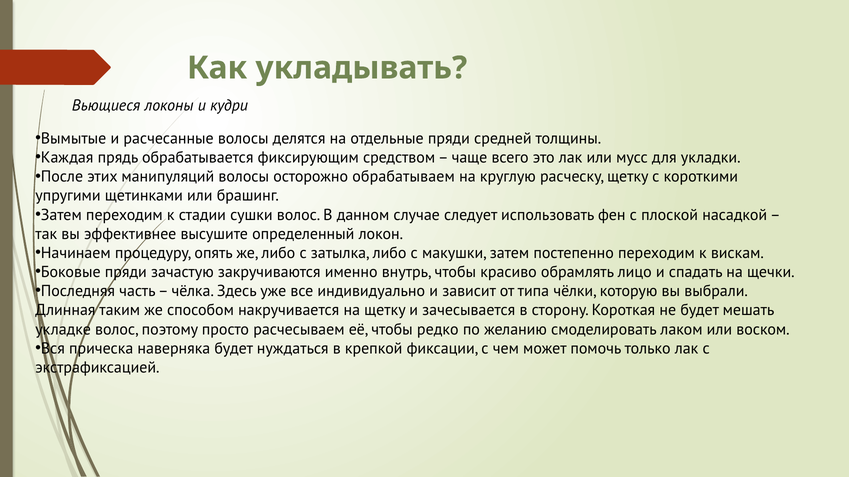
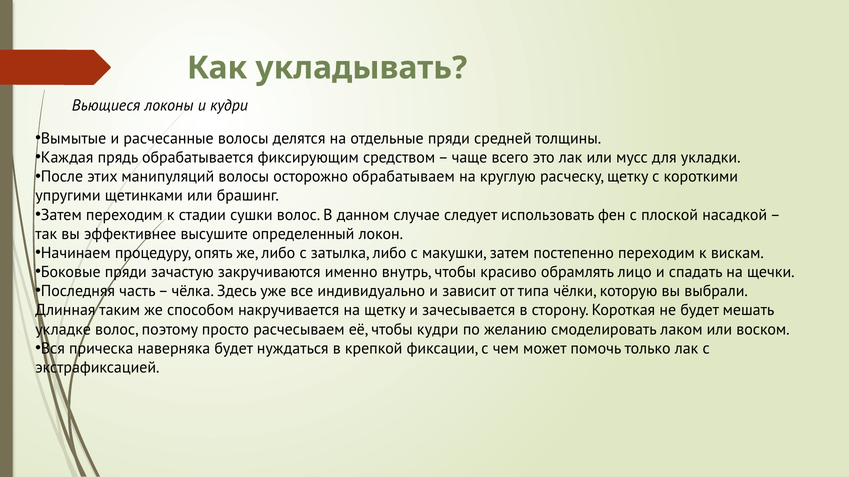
чтобы редко: редко -> кудри
